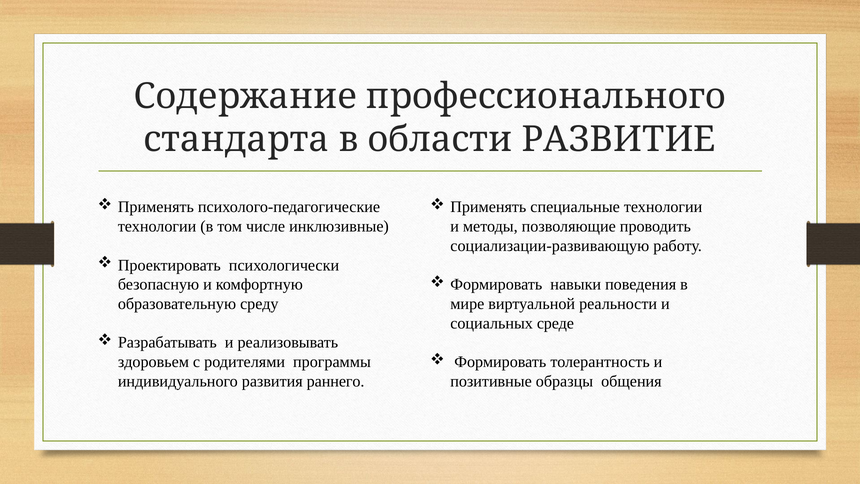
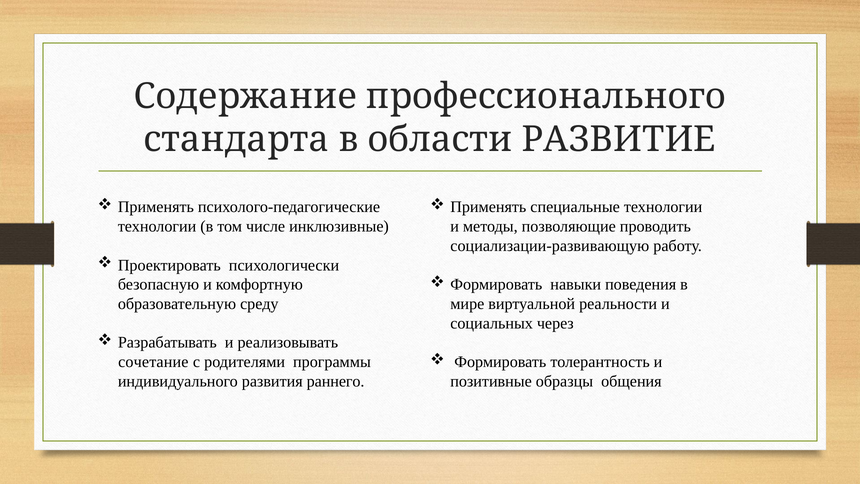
среде: среде -> через
здоровьем: здоровьем -> сочетание
